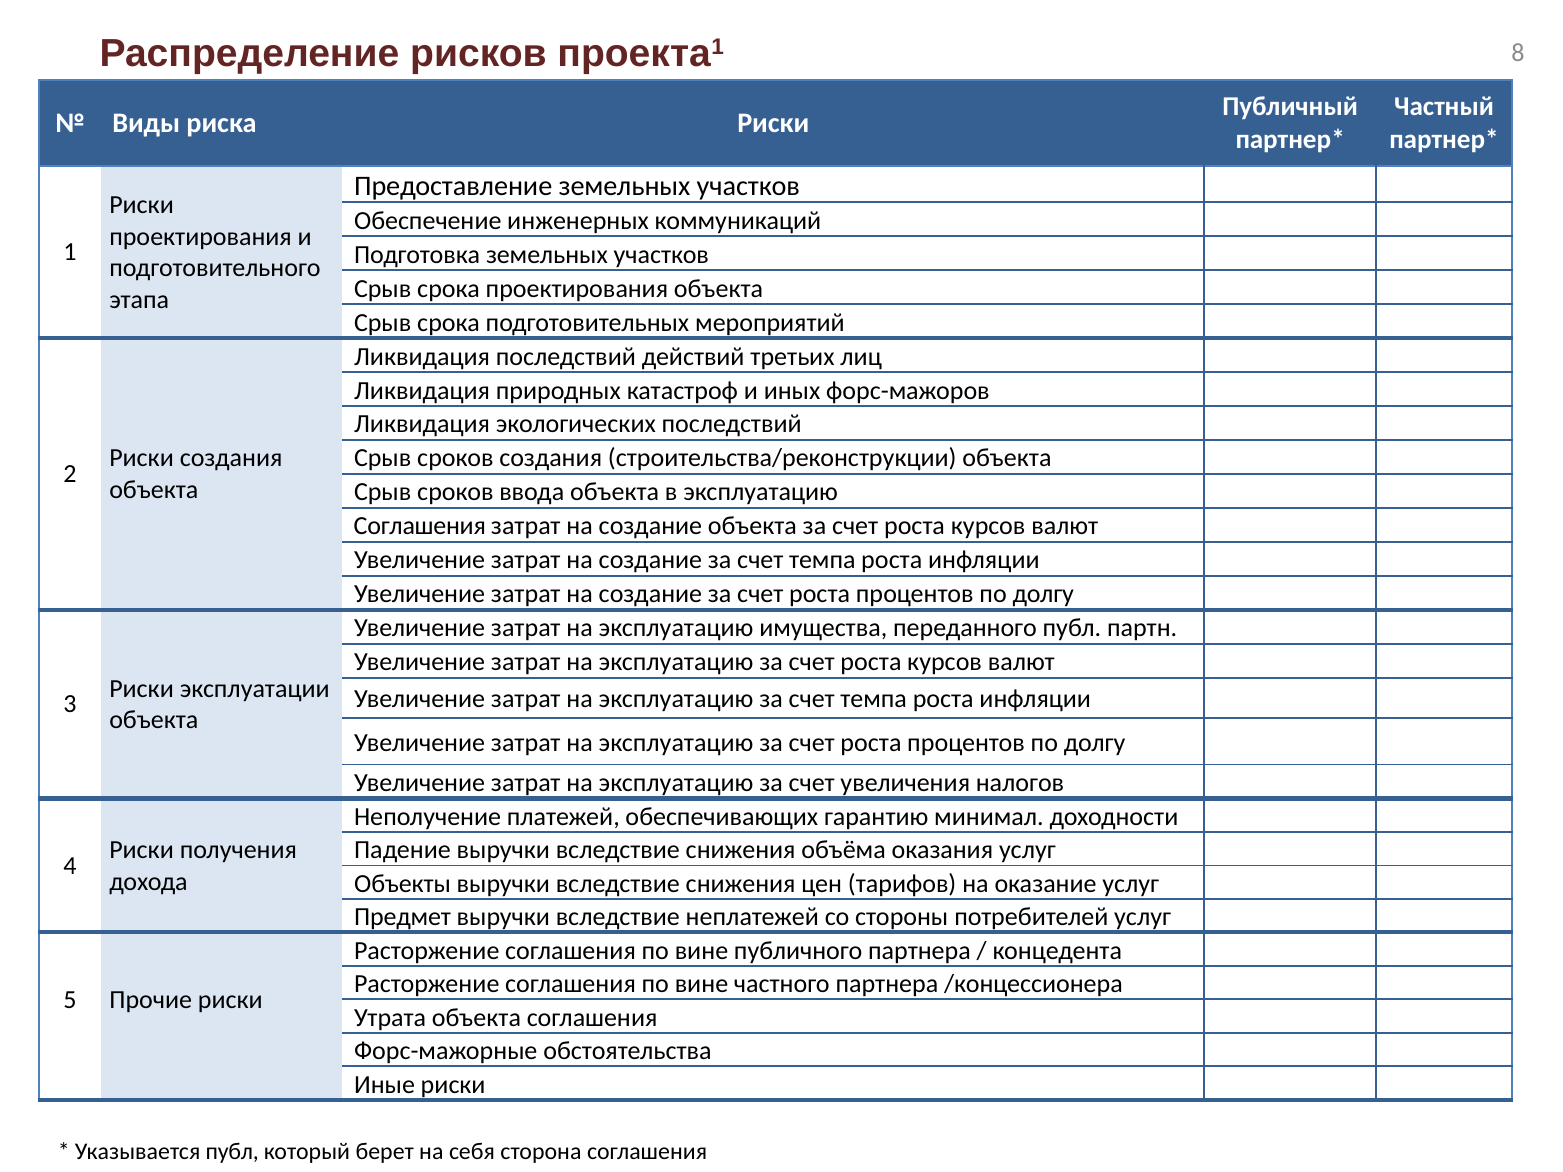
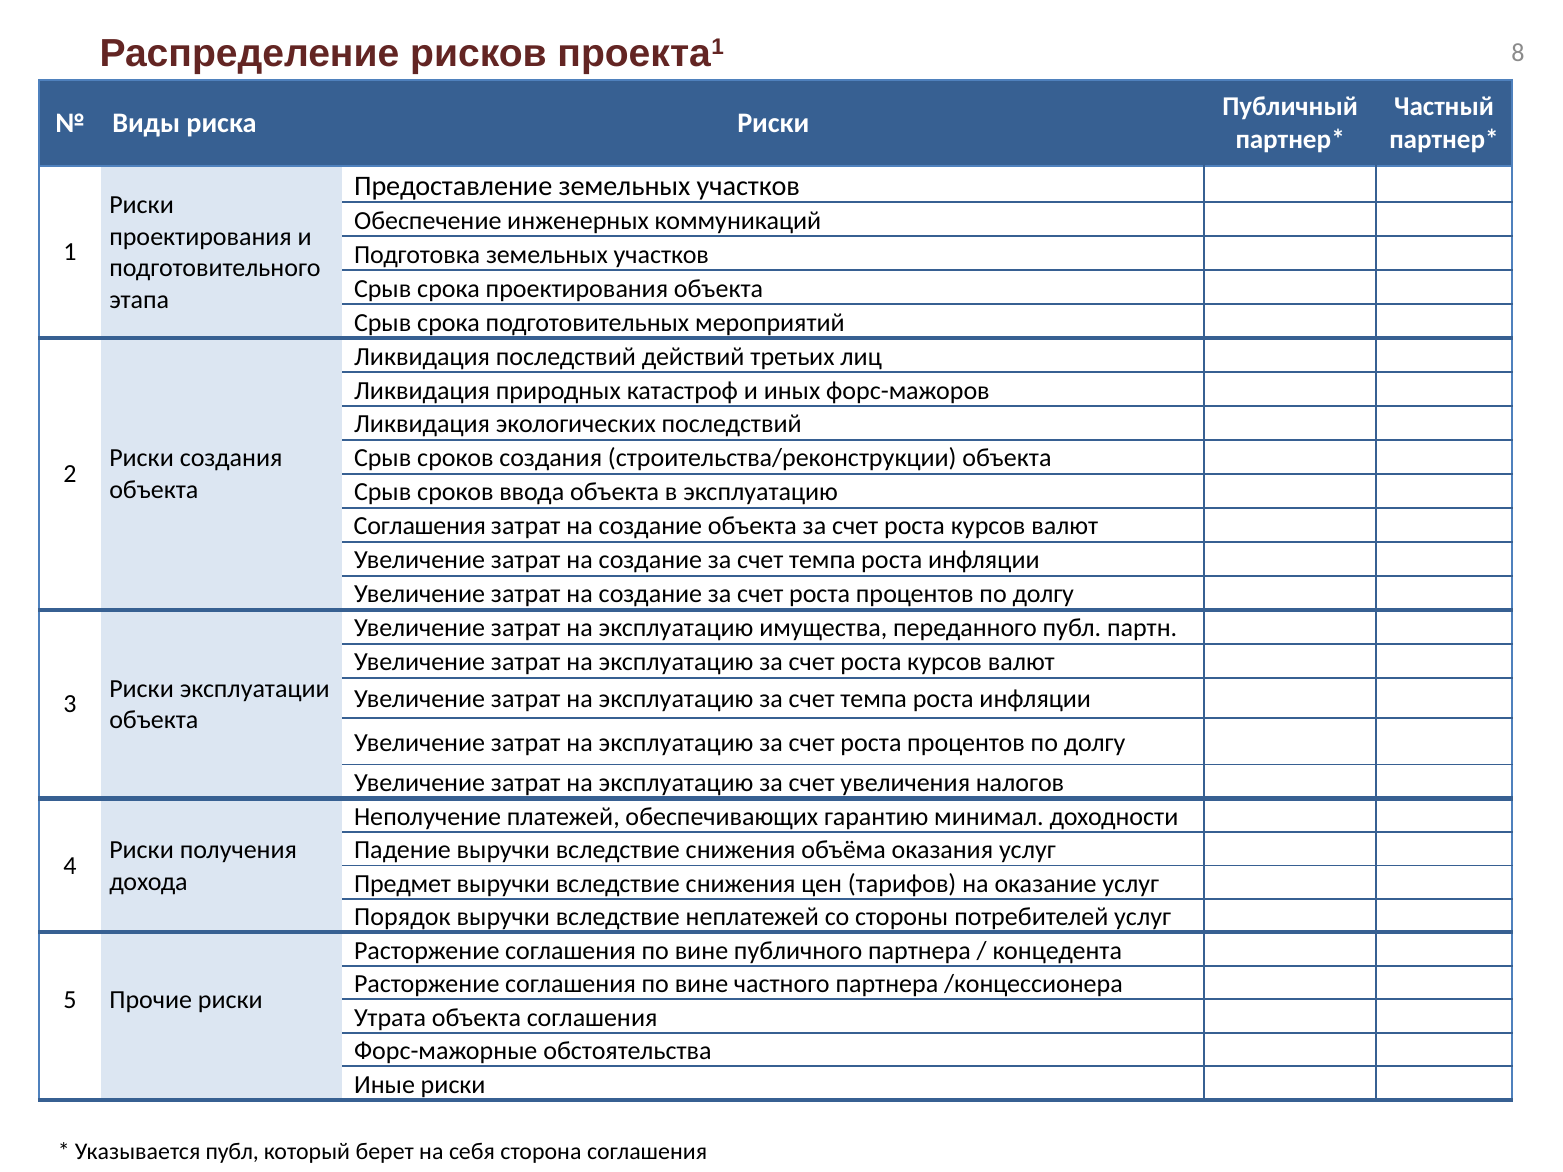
Объекты: Объекты -> Предмет
Предмет: Предмет -> Порядок
